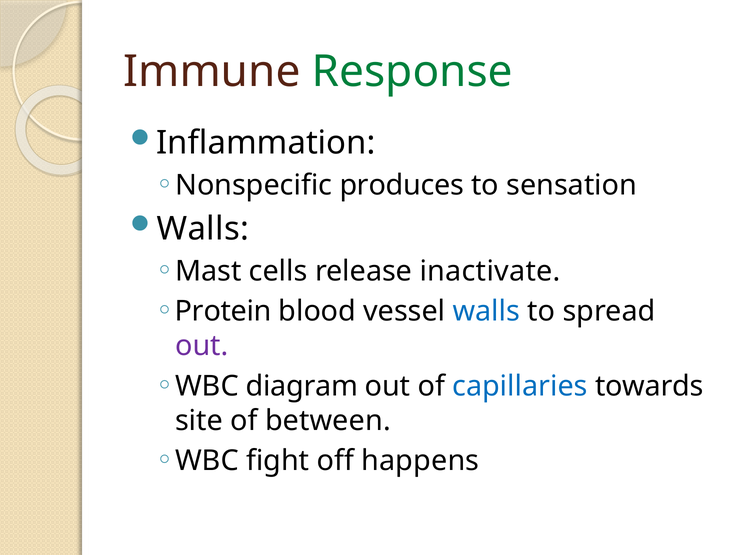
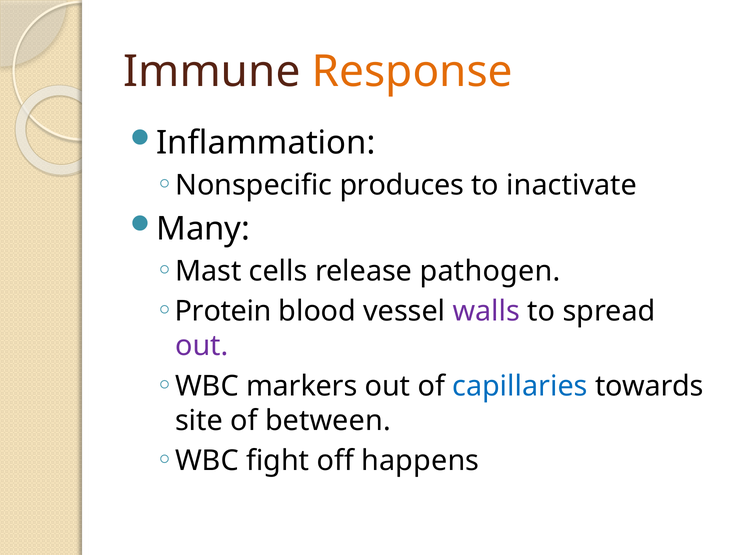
Response colour: green -> orange
sensation: sensation -> inactivate
Walls at (203, 229): Walls -> Many
inactivate: inactivate -> pathogen
walls at (486, 311) colour: blue -> purple
diagram: diagram -> markers
